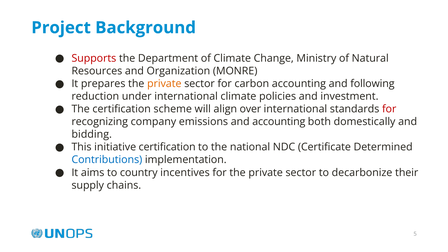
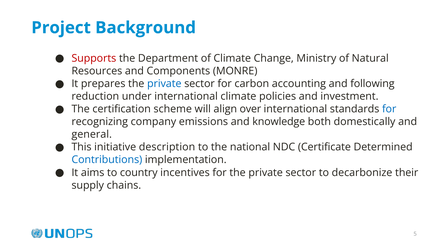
Organization: Organization -> Components
private at (164, 84) colour: orange -> blue
for at (389, 109) colour: red -> blue
and accounting: accounting -> knowledge
bidding: bidding -> general
initiative certification: certification -> description
